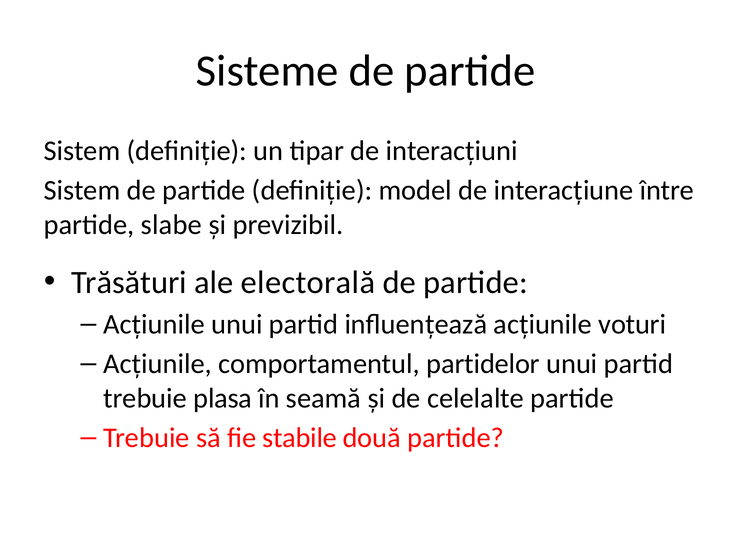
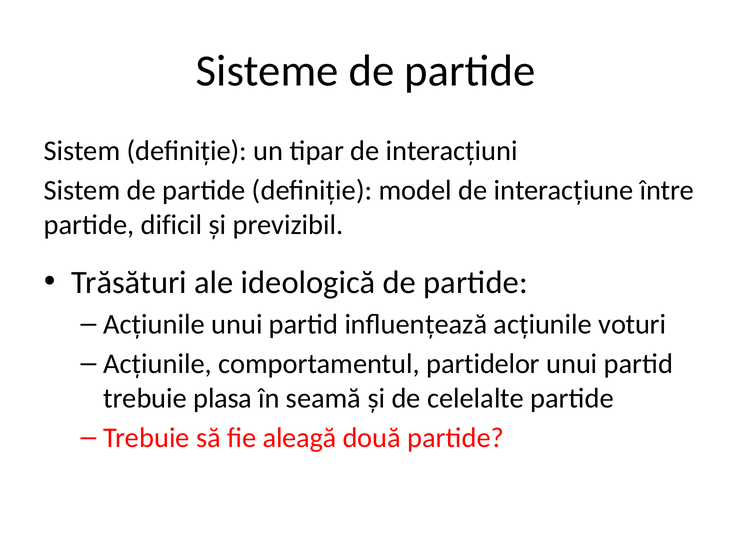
slabe: slabe -> dificil
electorală: electorală -> ideologică
stabile: stabile -> aleagă
